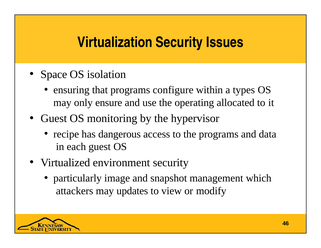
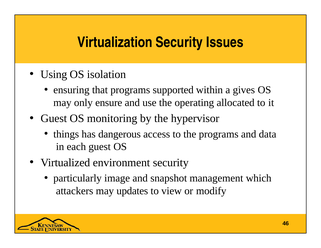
Space: Space -> Using
configure: configure -> supported
types: types -> gives
recipe: recipe -> things
